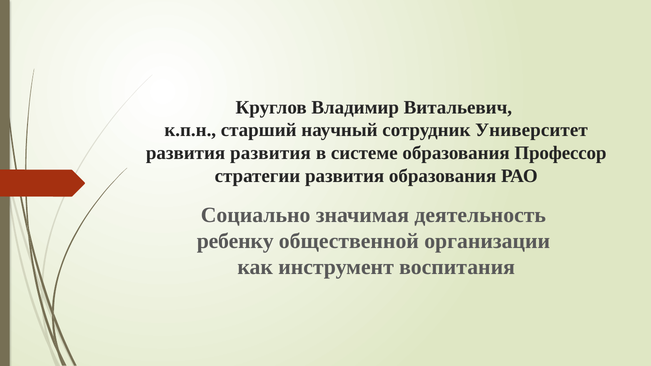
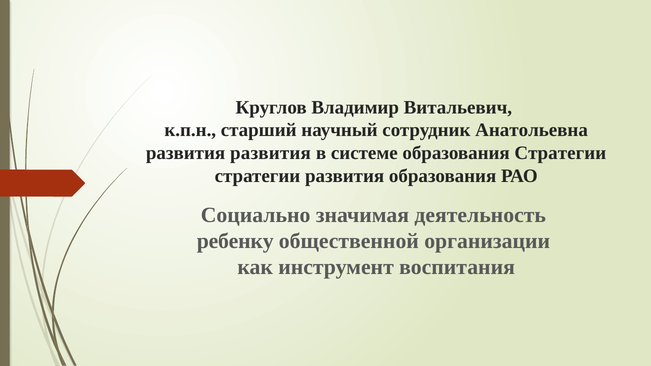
Университет: Университет -> Анатольевна
образования Профессор: Профессор -> Стратегии
